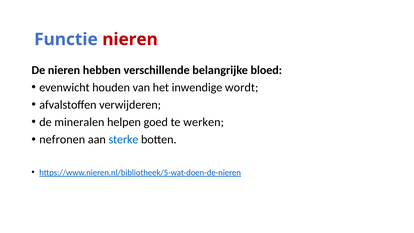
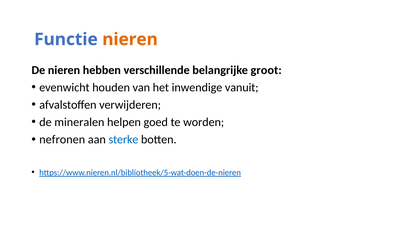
nieren at (130, 39) colour: red -> orange
bloed: bloed -> groot
wordt: wordt -> vanuit
werken: werken -> worden
